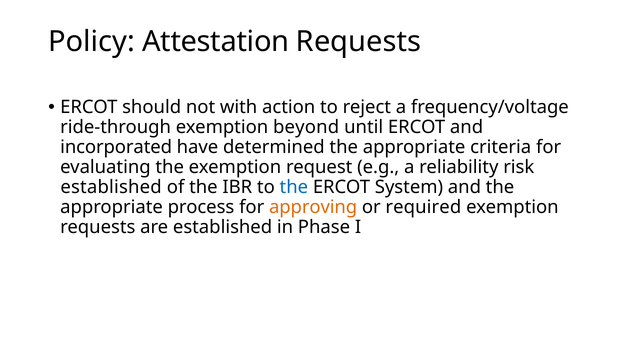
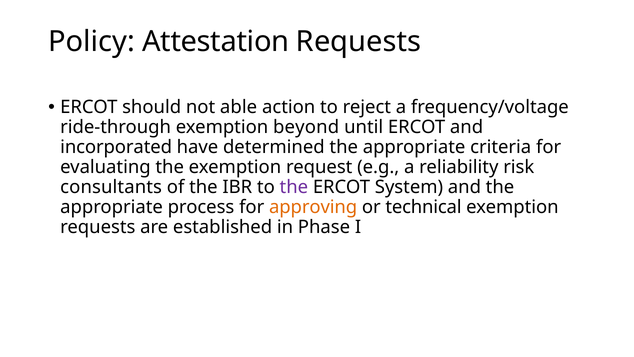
with: with -> able
established at (111, 187): established -> consultants
the at (294, 187) colour: blue -> purple
required: required -> technical
